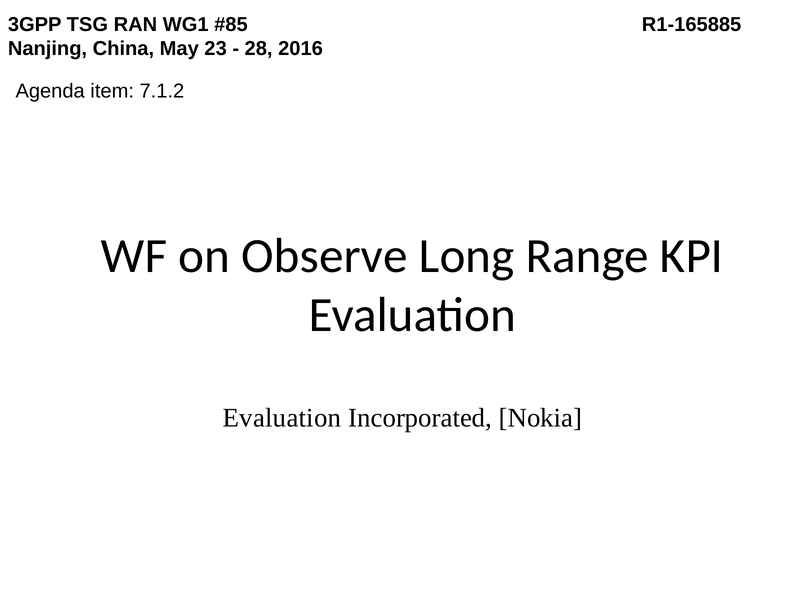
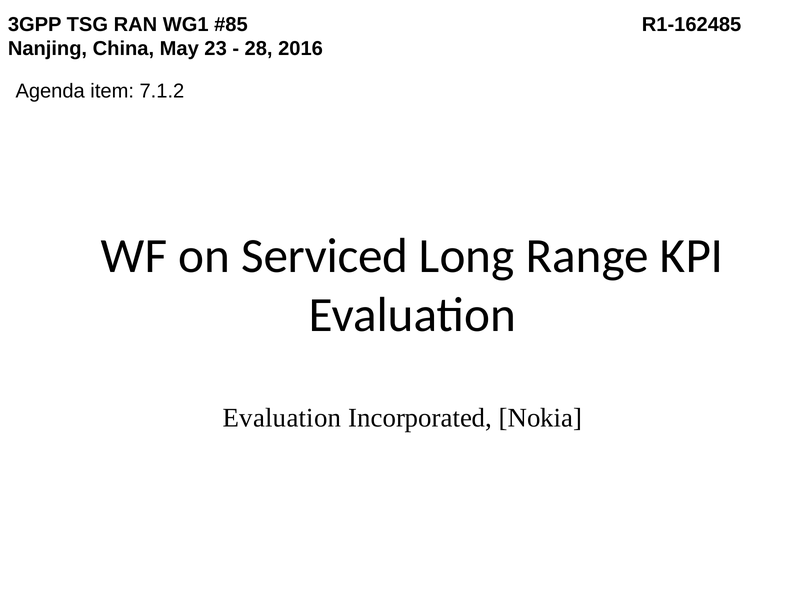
R1-165885: R1-165885 -> R1-162485
Observe: Observe -> Serviced
